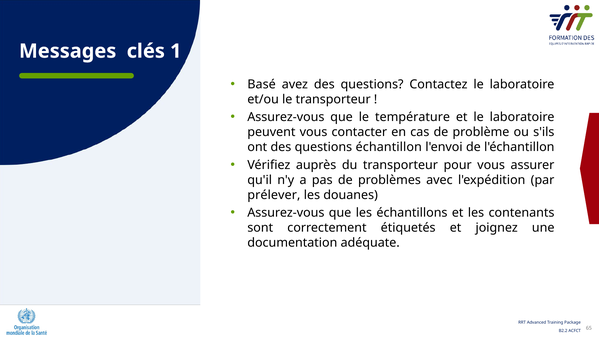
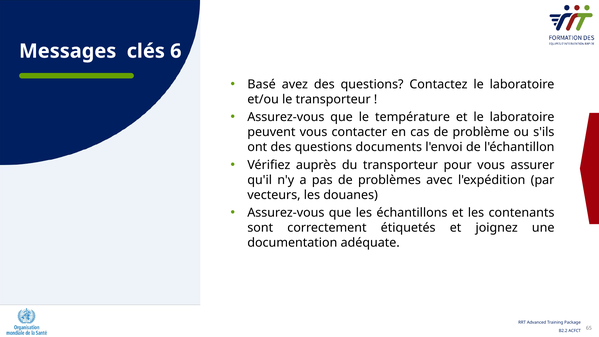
1: 1 -> 6
échantillon: échantillon -> documents
prélever: prélever -> vecteurs
